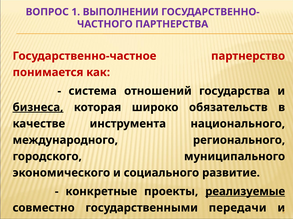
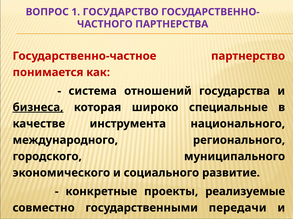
ВЫПОЛНЕНИИ: ВЫПОЛНЕНИИ -> ГОСУДАРСТВО
обязательств: обязательств -> специальные
реализуемые underline: present -> none
